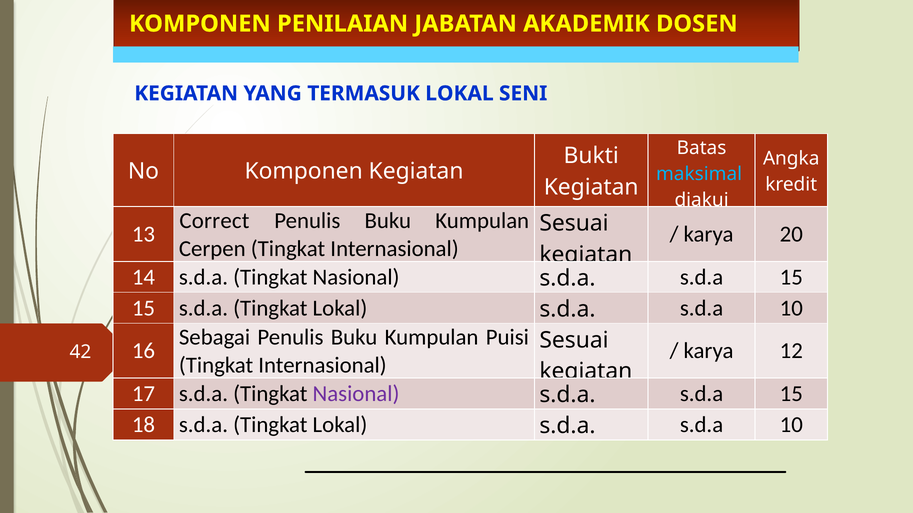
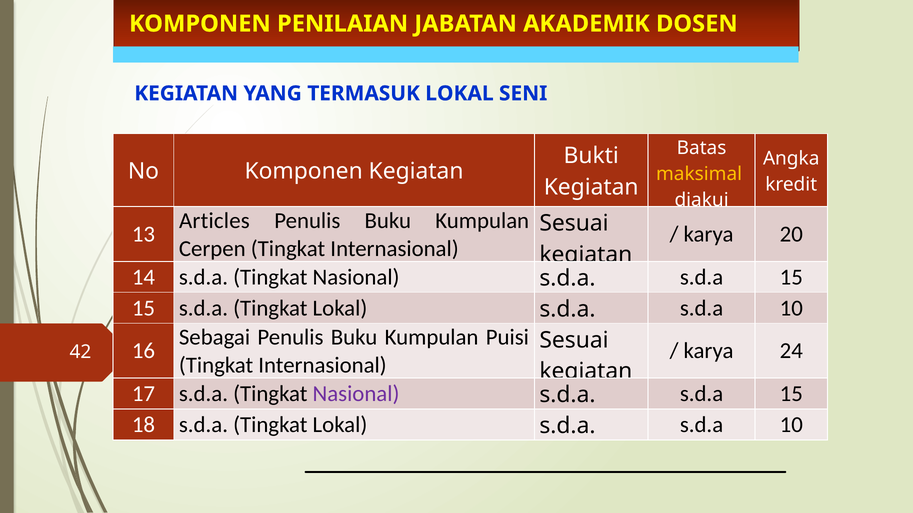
maksimal colour: light blue -> yellow
Correct: Correct -> Articles
12: 12 -> 24
